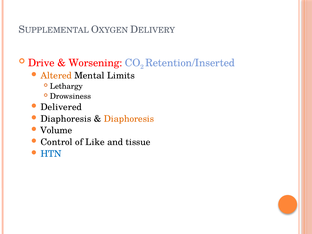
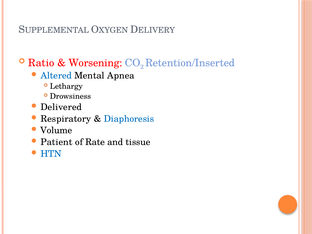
Drive: Drive -> Ratio
Altered colour: orange -> blue
Limits: Limits -> Apnea
Diaphoresis at (66, 119): Diaphoresis -> Respiratory
Diaphoresis at (129, 119) colour: orange -> blue
Control: Control -> Patient
Like: Like -> Rate
